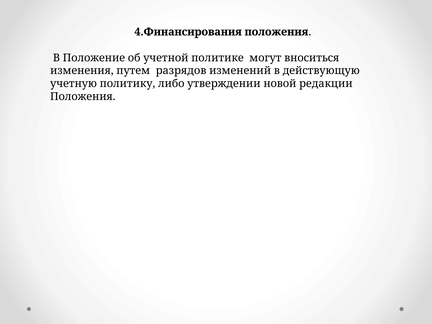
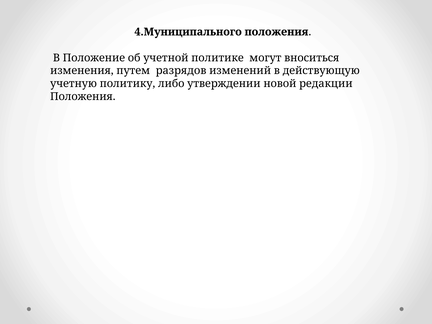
4.Финансирования: 4.Финансирования -> 4.Муниципального
